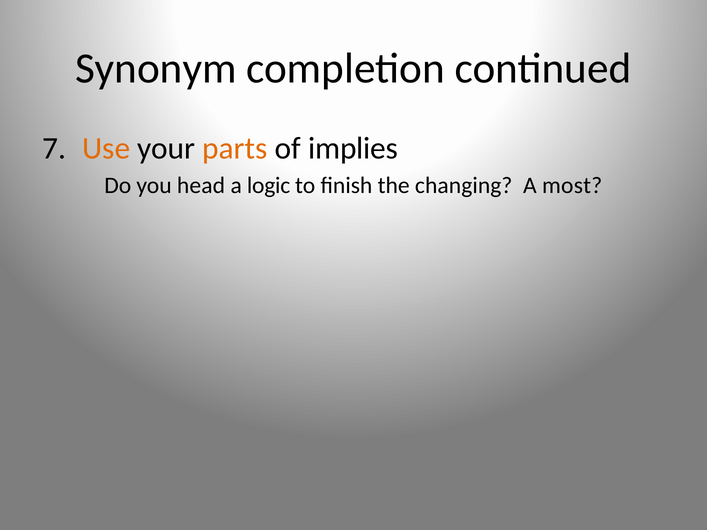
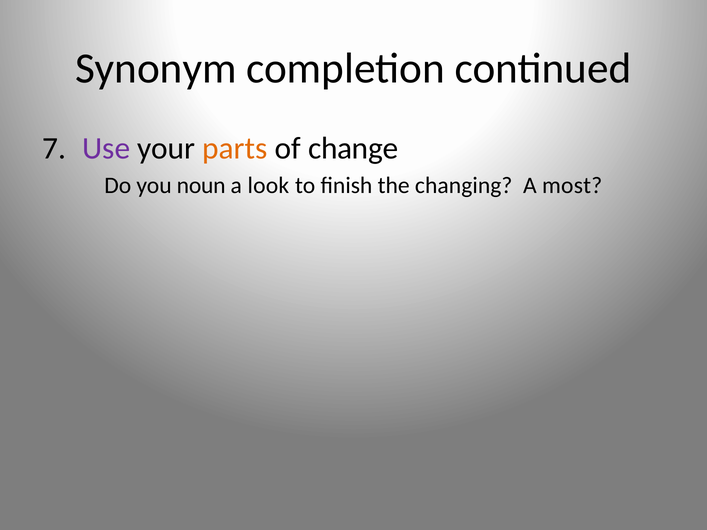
Use colour: orange -> purple
implies: implies -> change
head: head -> noun
logic: logic -> look
